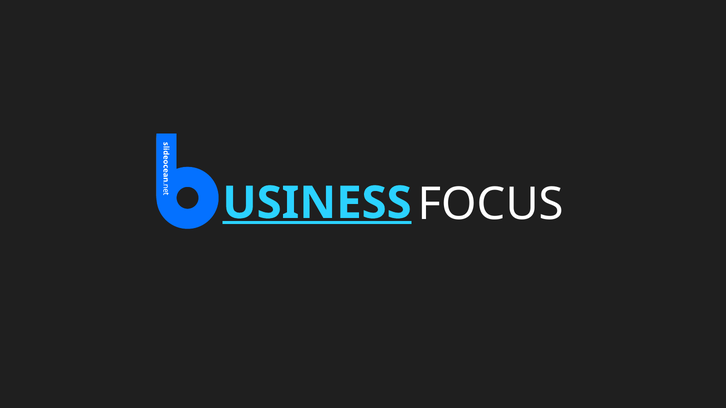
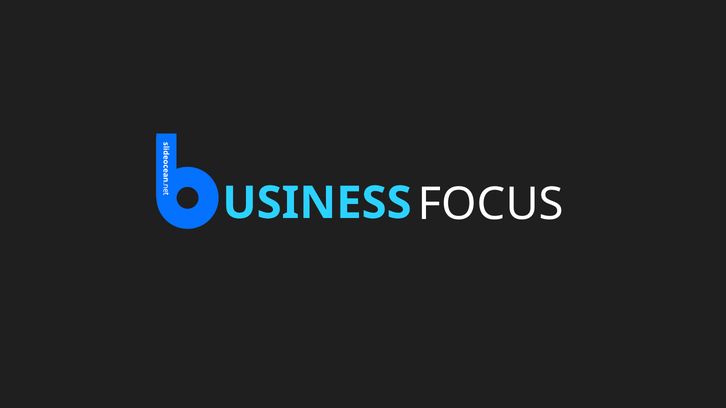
USINESS underline: present -> none
